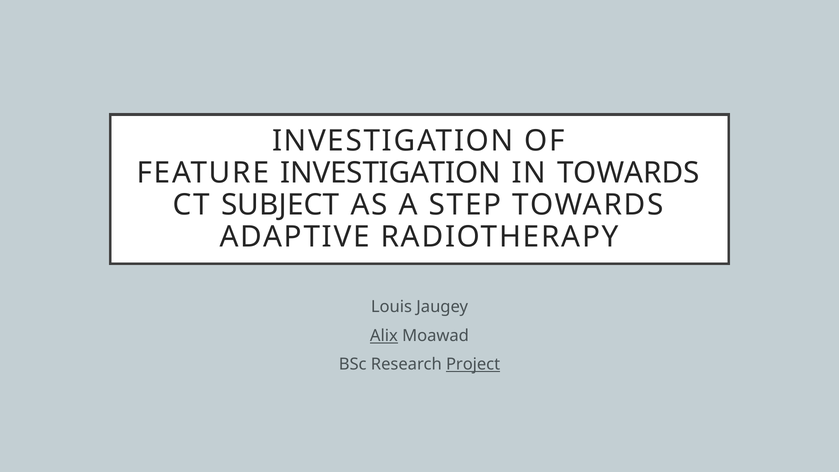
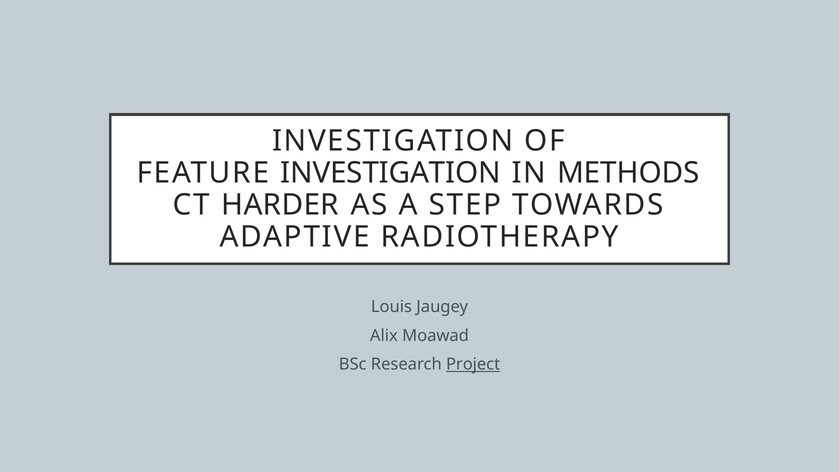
IN TOWARDS: TOWARDS -> METHODS
SUBJECT: SUBJECT -> HARDER
Alix underline: present -> none
